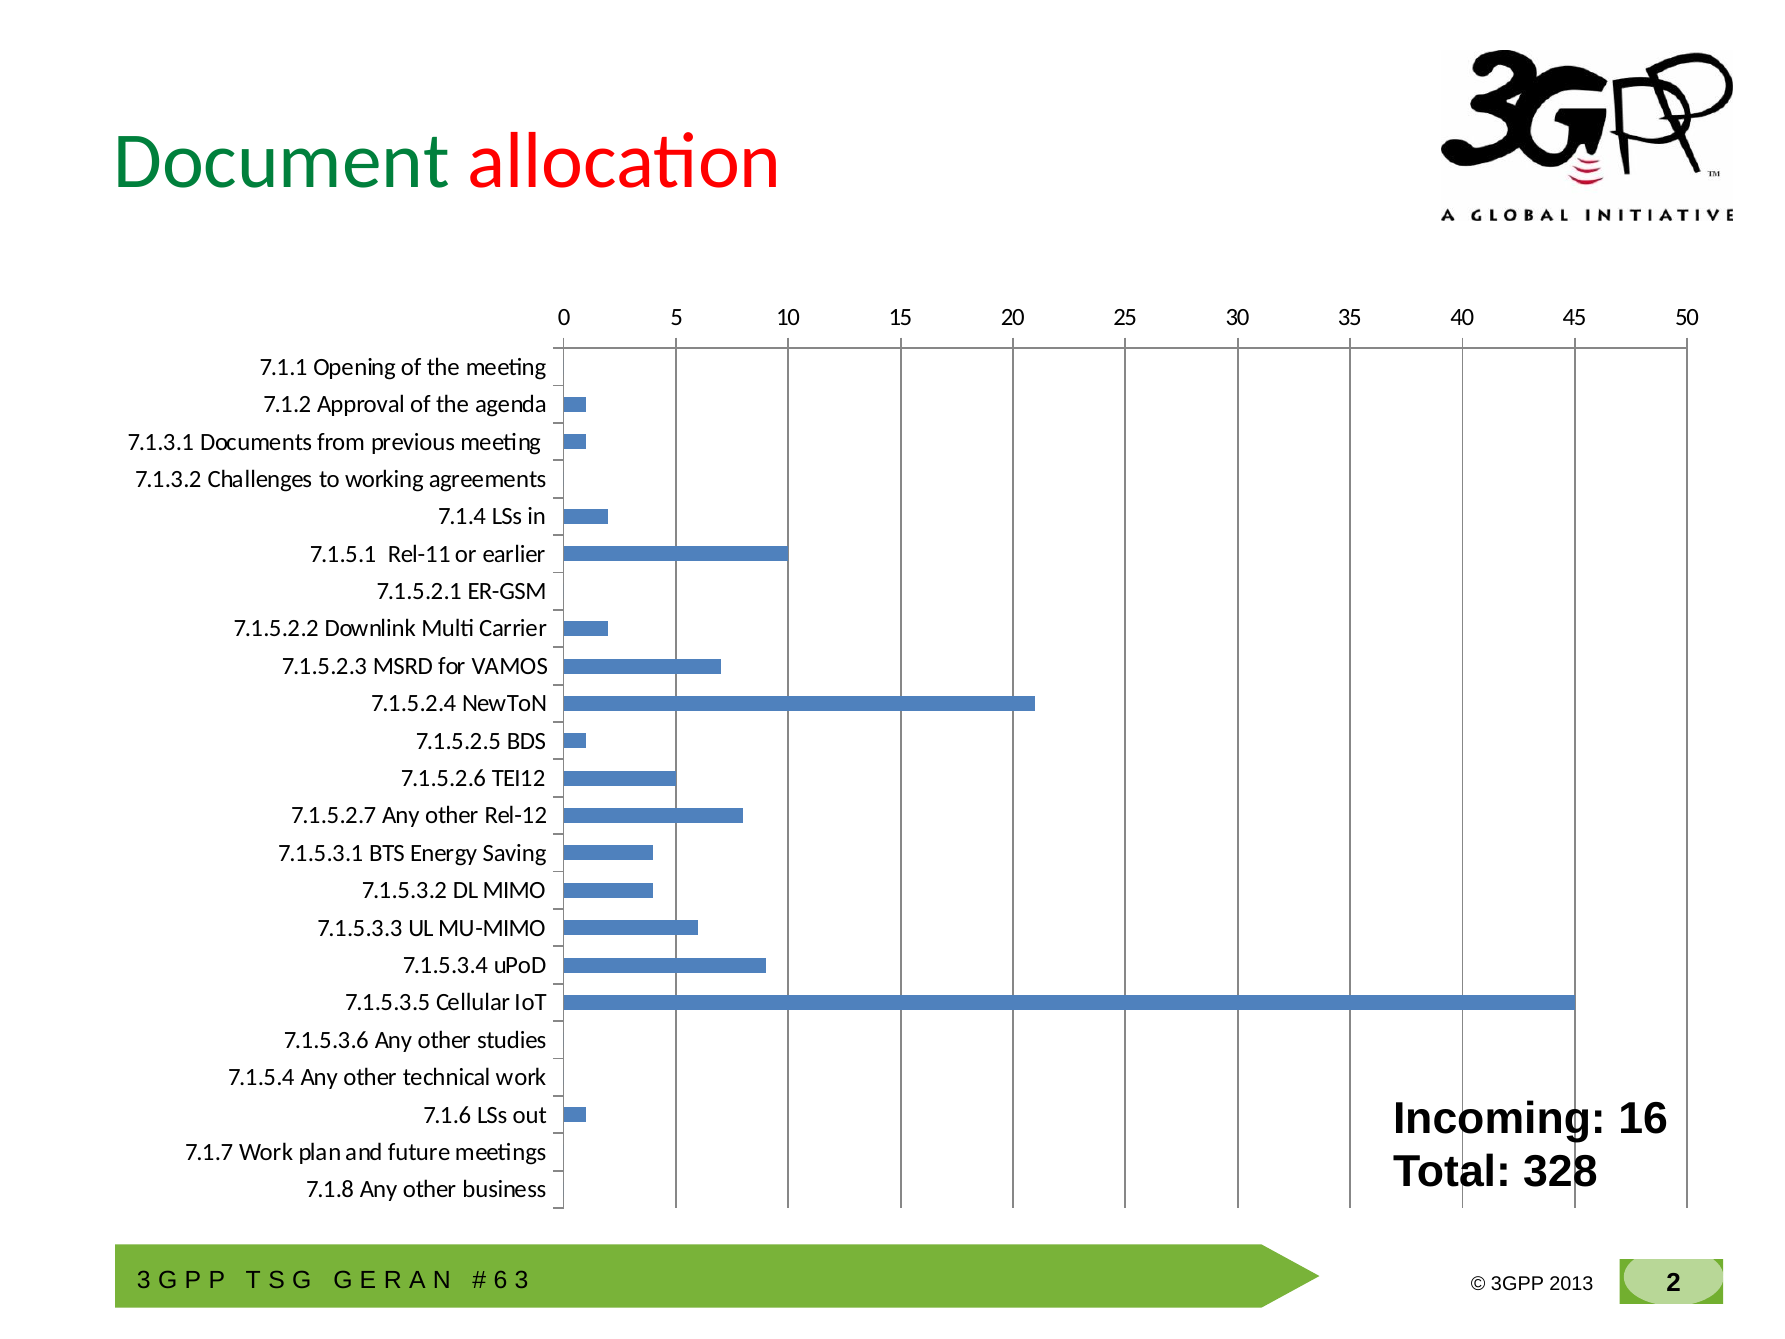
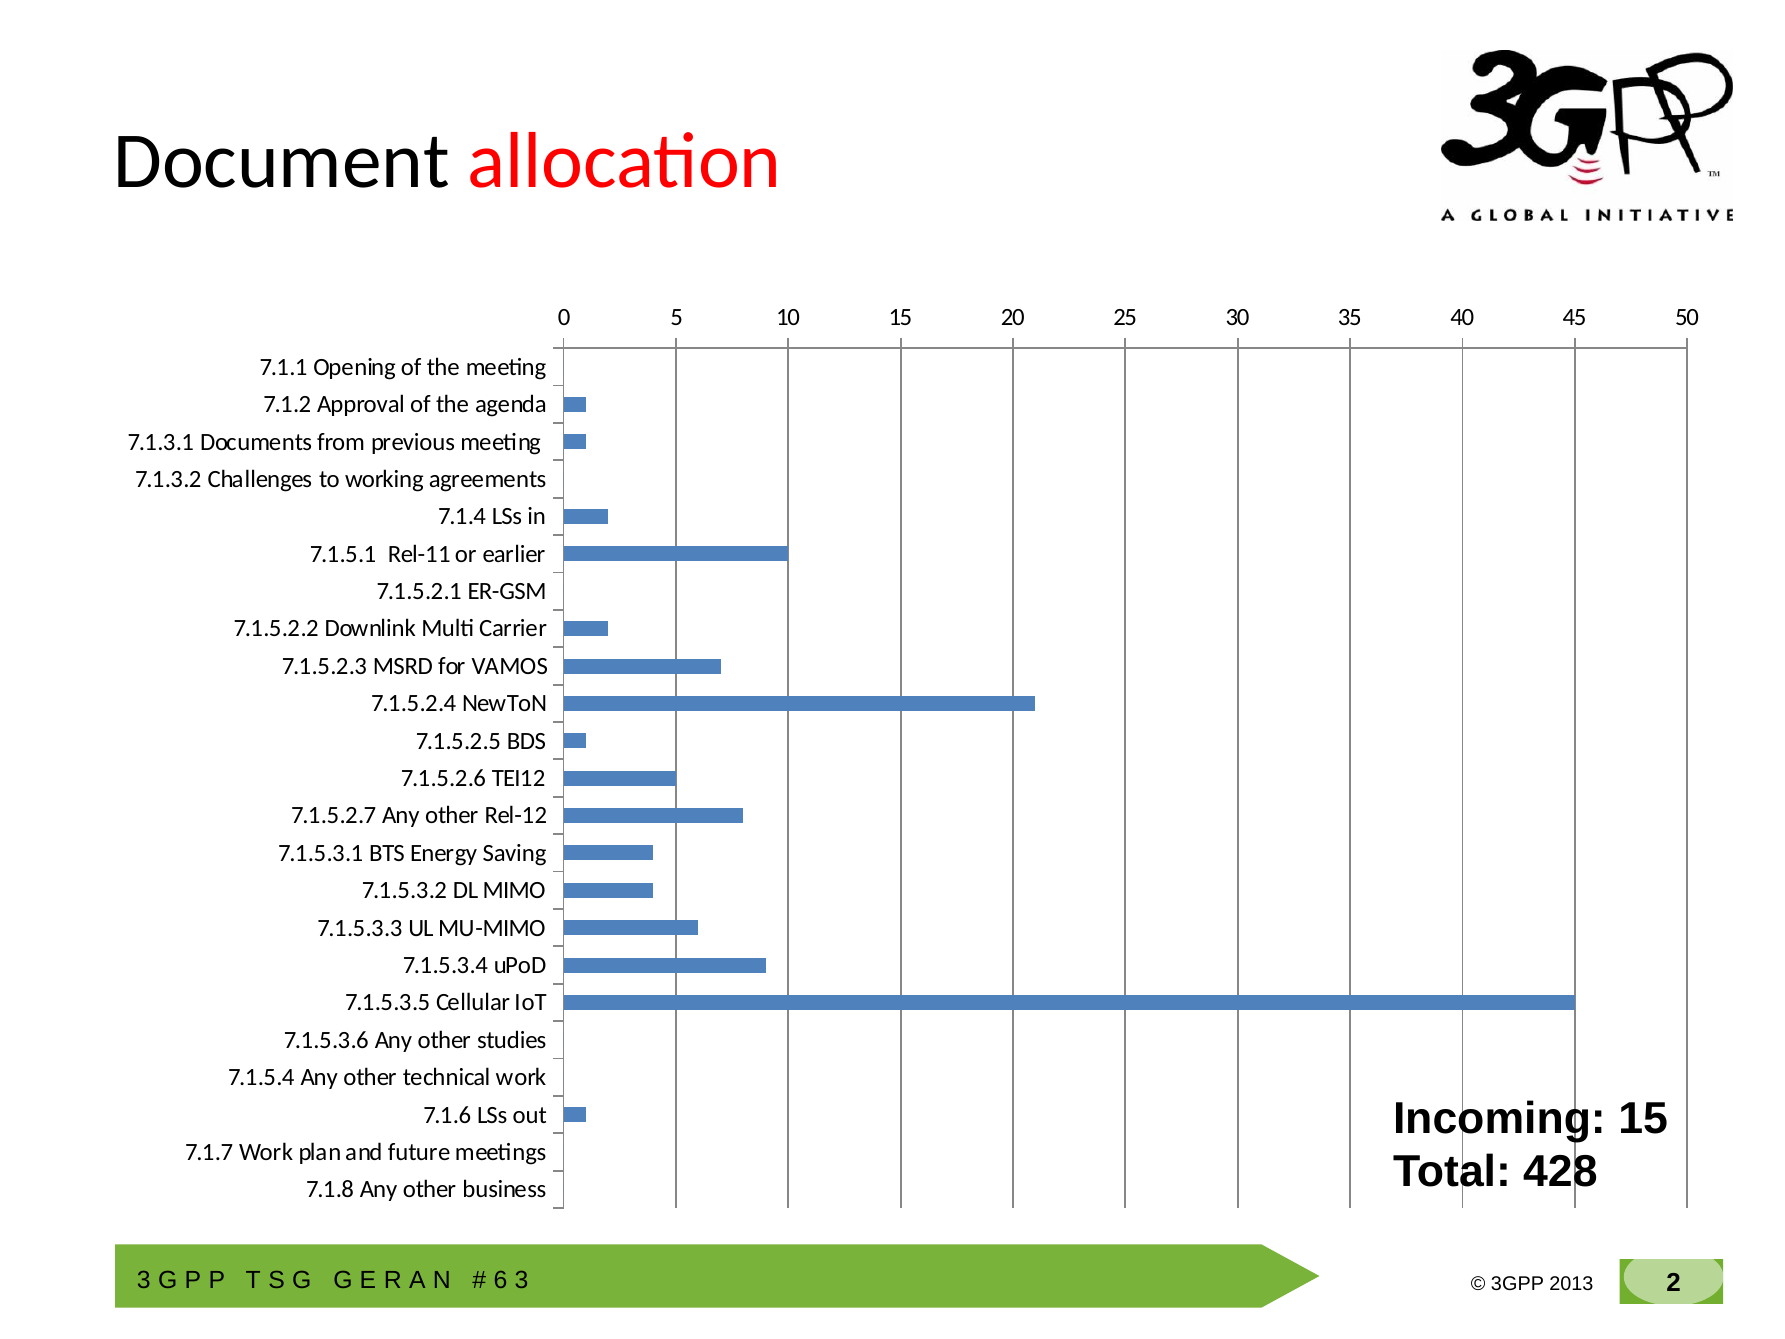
Document colour: green -> black
Incoming 16: 16 -> 15
328: 328 -> 428
